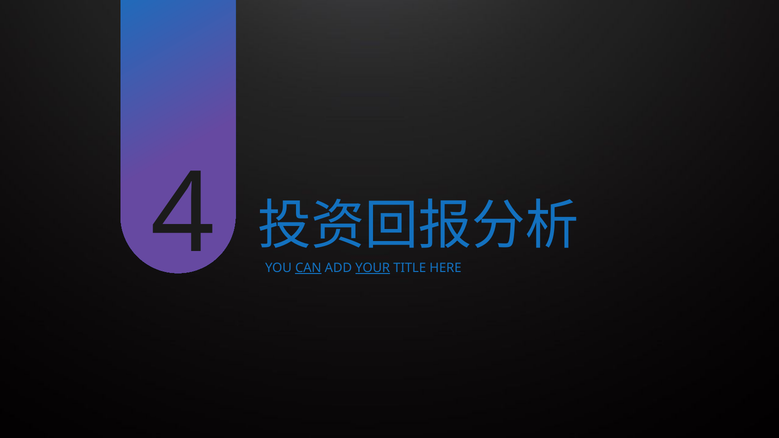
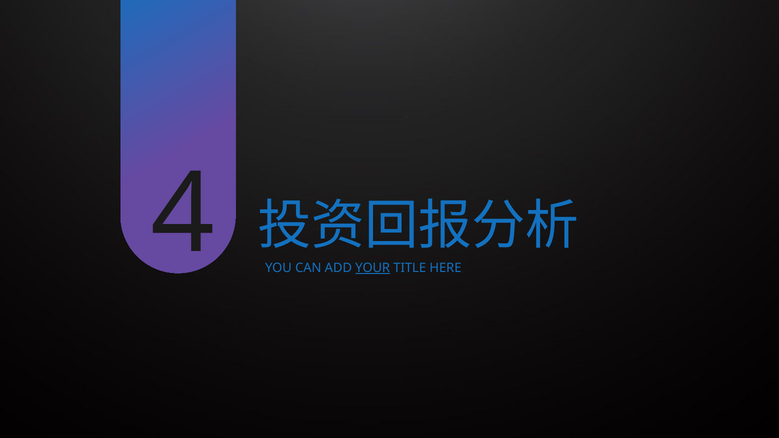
CAN underline: present -> none
